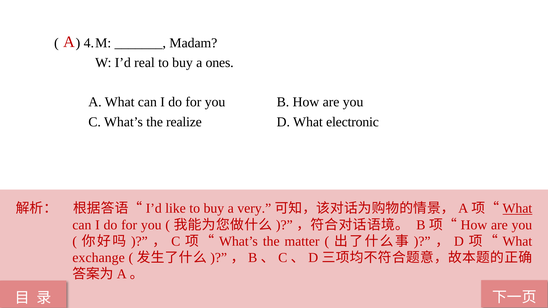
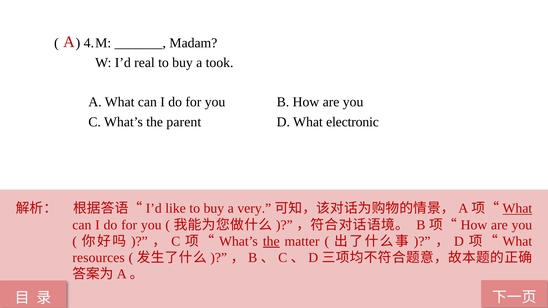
ones: ones -> took
realize: realize -> parent
the at (271, 241) underline: none -> present
exchange: exchange -> resources
